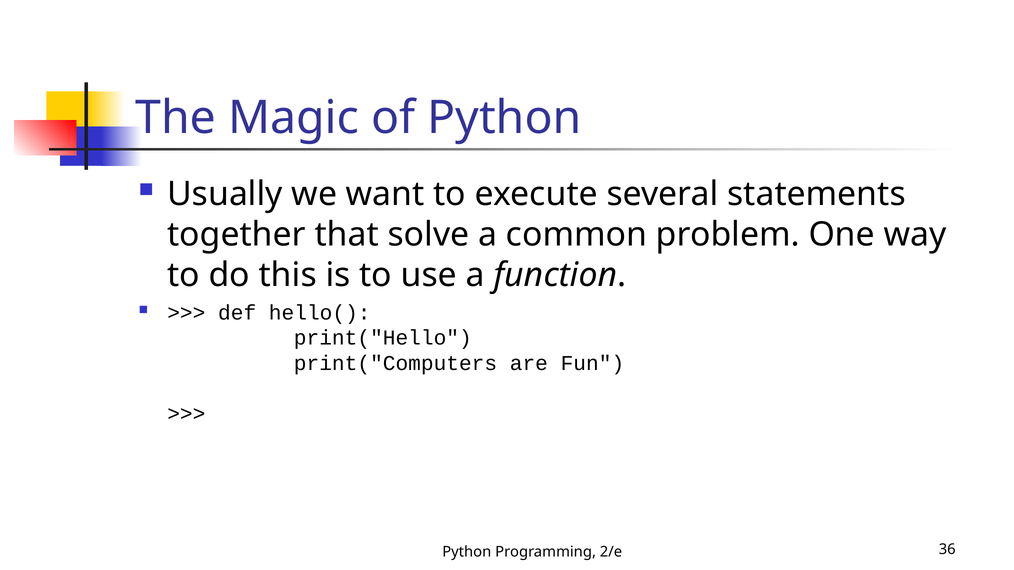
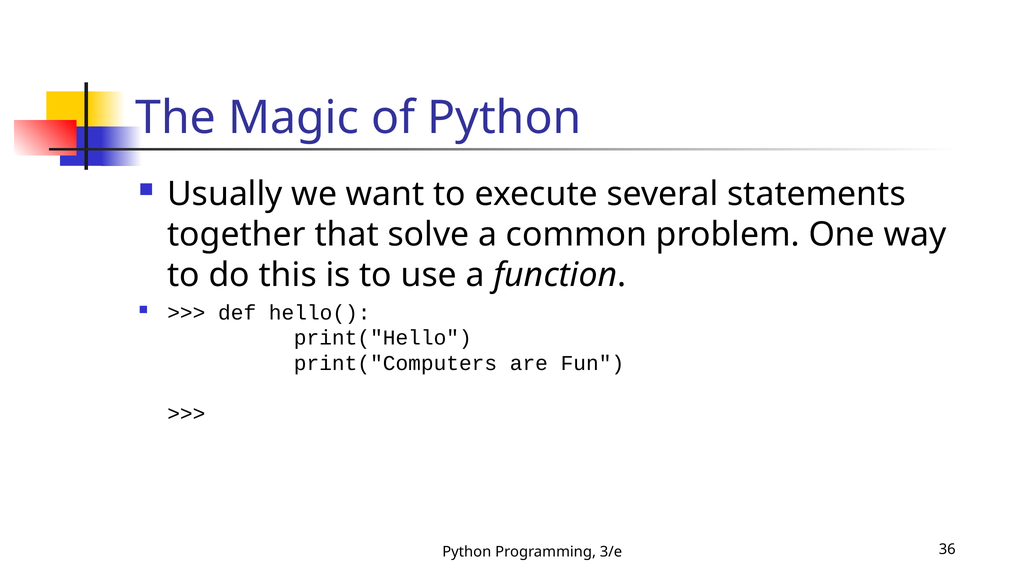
2/e: 2/e -> 3/e
